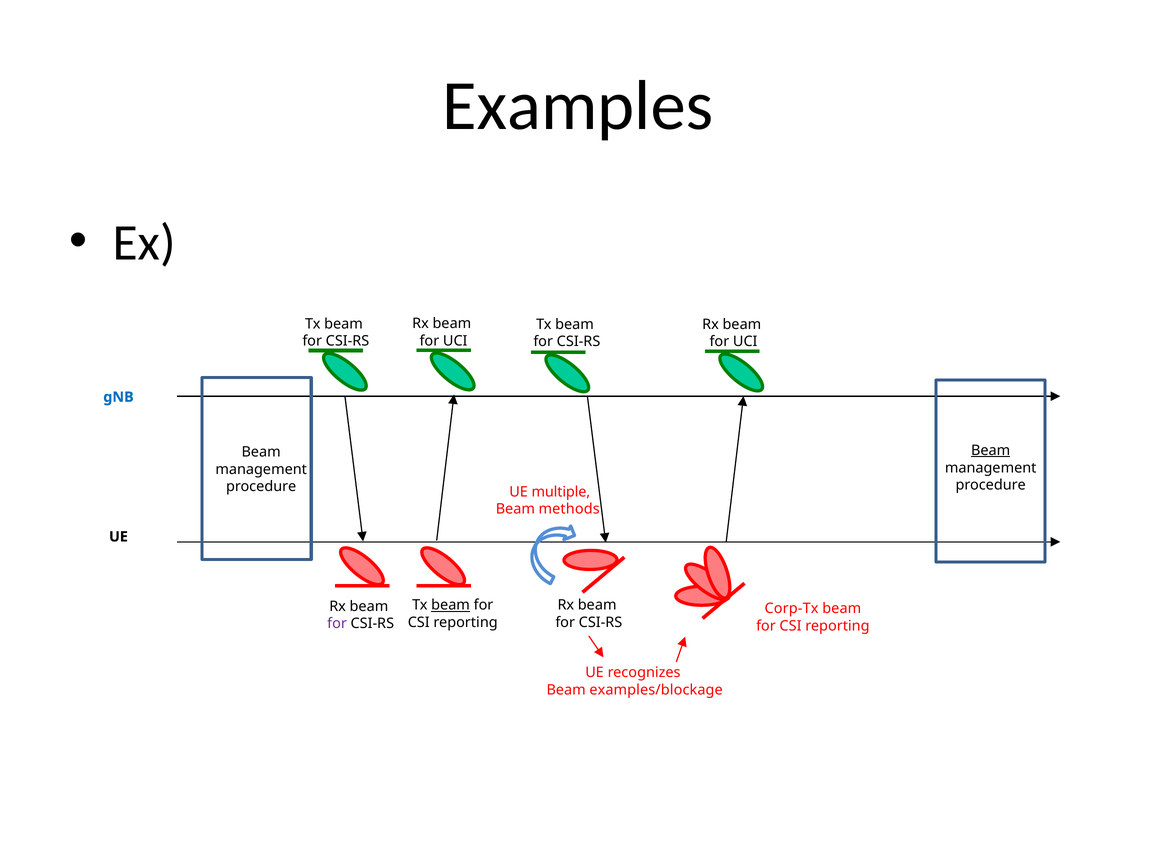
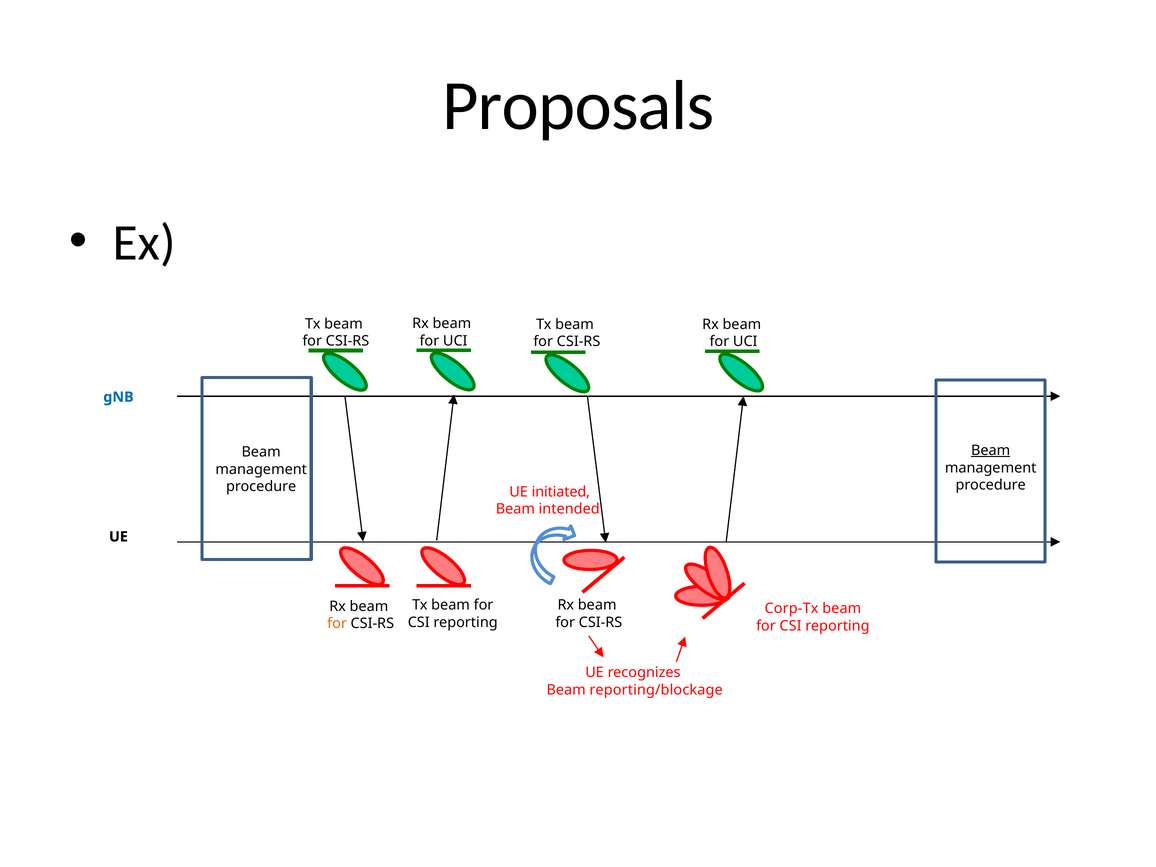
Examples: Examples -> Proposals
multiple: multiple -> initiated
methods: methods -> intended
beam at (451, 605) underline: present -> none
for at (337, 624) colour: purple -> orange
examples/blockage: examples/blockage -> reporting/blockage
